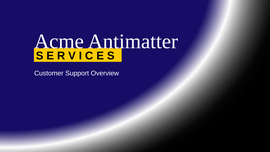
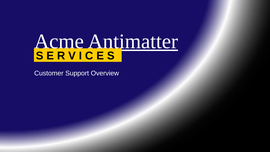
Antimatter underline: none -> present
